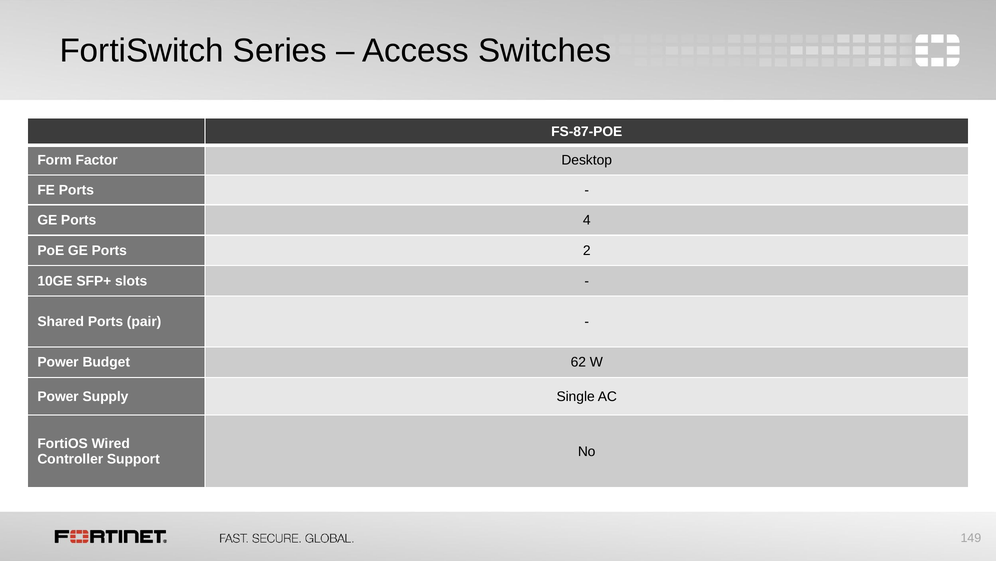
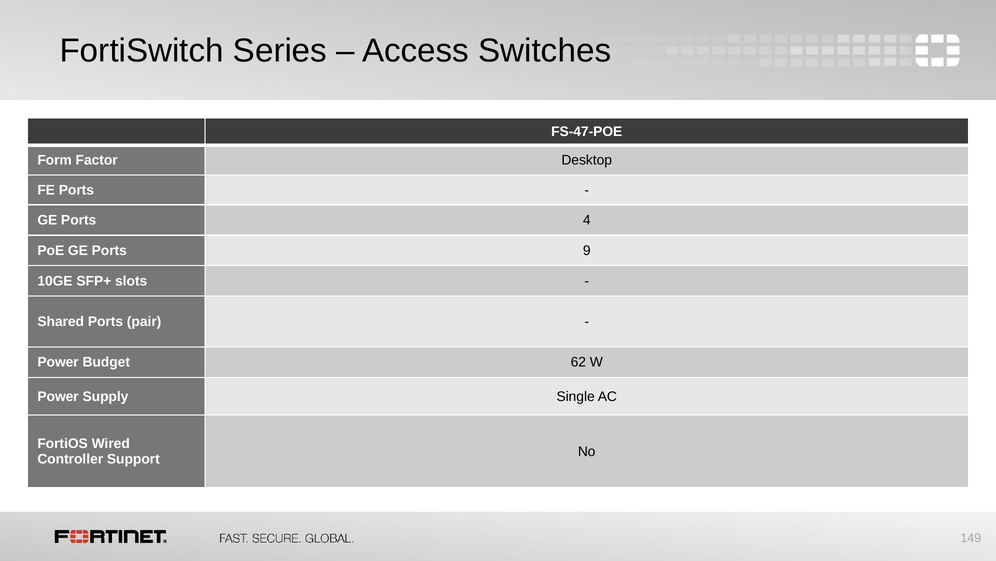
FS-87-POE: FS-87-POE -> FS-47-POE
2: 2 -> 9
